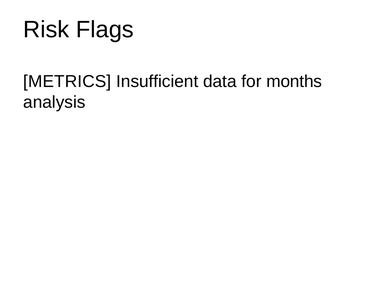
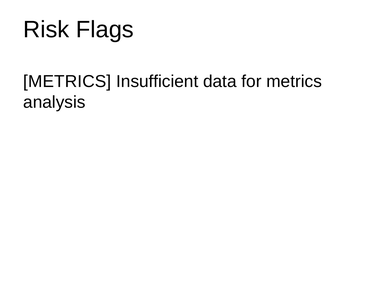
for months: months -> metrics
